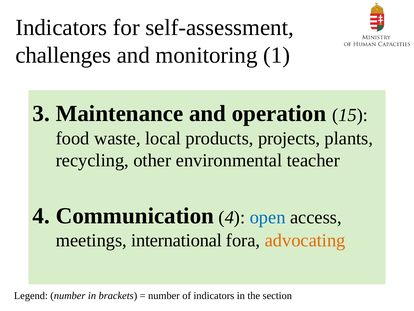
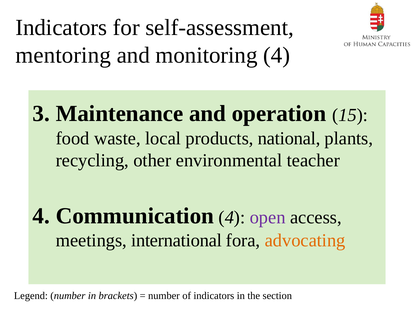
challenges: challenges -> mentoring
monitoring 1: 1 -> 4
projects: projects -> national
open colour: blue -> purple
